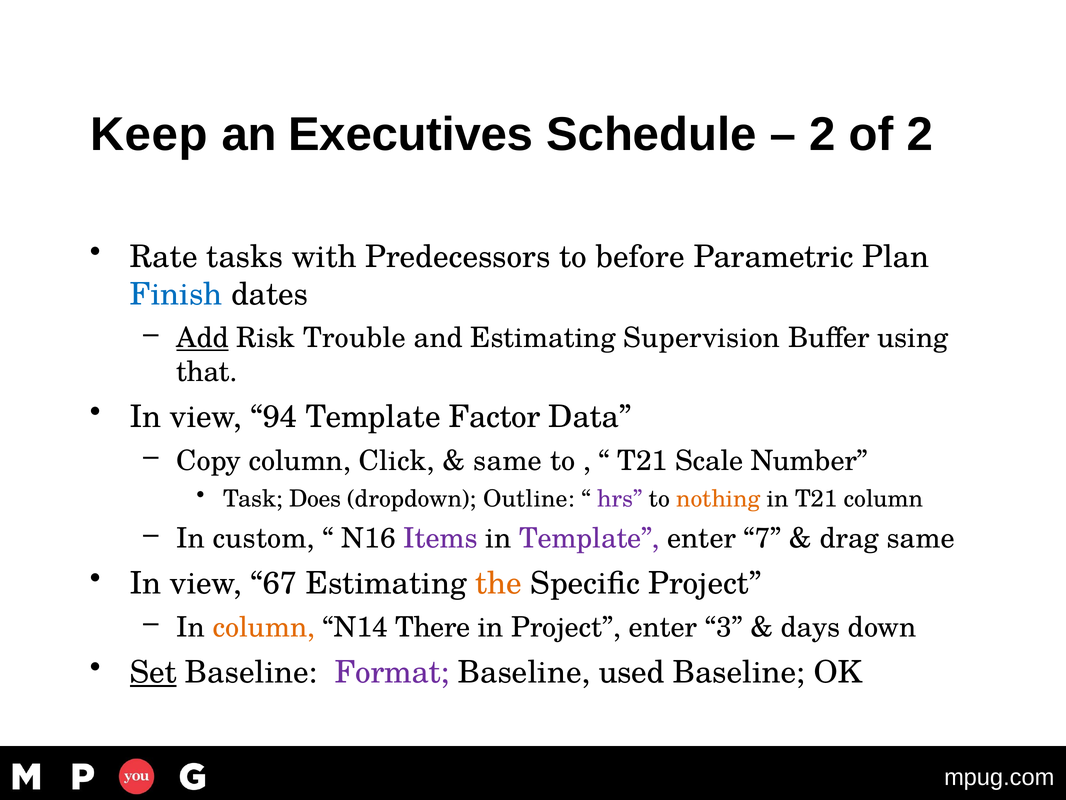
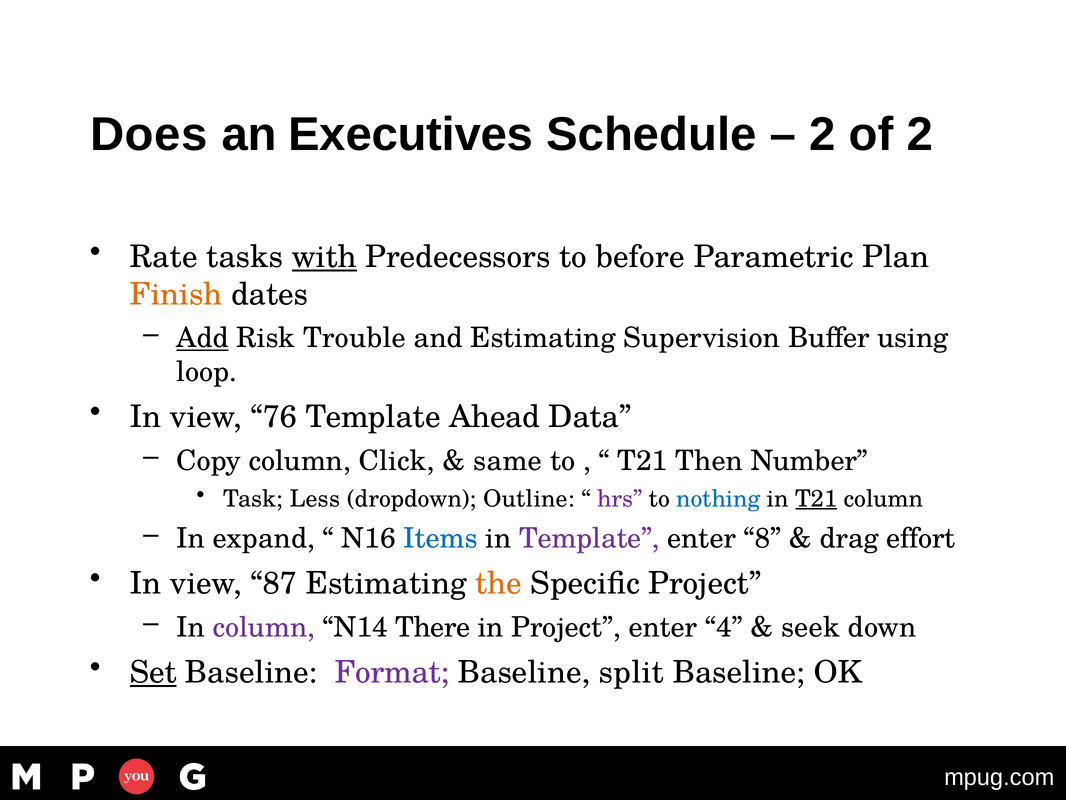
Keep: Keep -> Does
with underline: none -> present
Finish colour: blue -> orange
that: that -> loop
94: 94 -> 76
Factor: Factor -> Ahead
Scale: Scale -> Then
Does: Does -> Less
nothing colour: orange -> blue
T21 at (816, 498) underline: none -> present
custom: custom -> expand
Items colour: purple -> blue
7: 7 -> 8
drag same: same -> effort
67: 67 -> 87
column at (264, 627) colour: orange -> purple
3: 3 -> 4
days: days -> seek
used: used -> split
